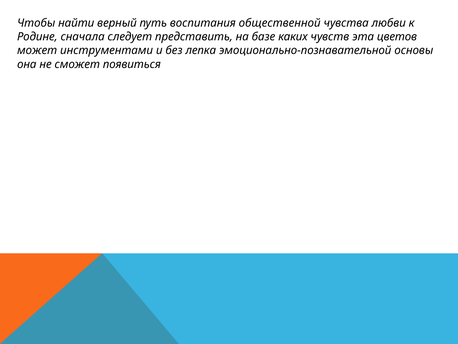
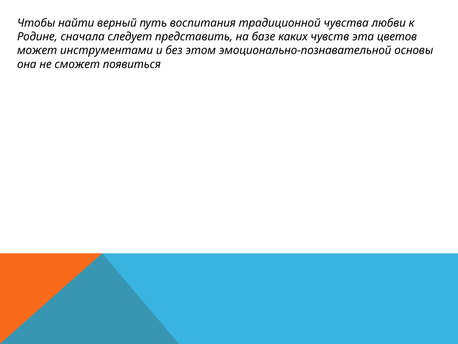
общественной: общественной -> традиционной
лепка: лепка -> этом
